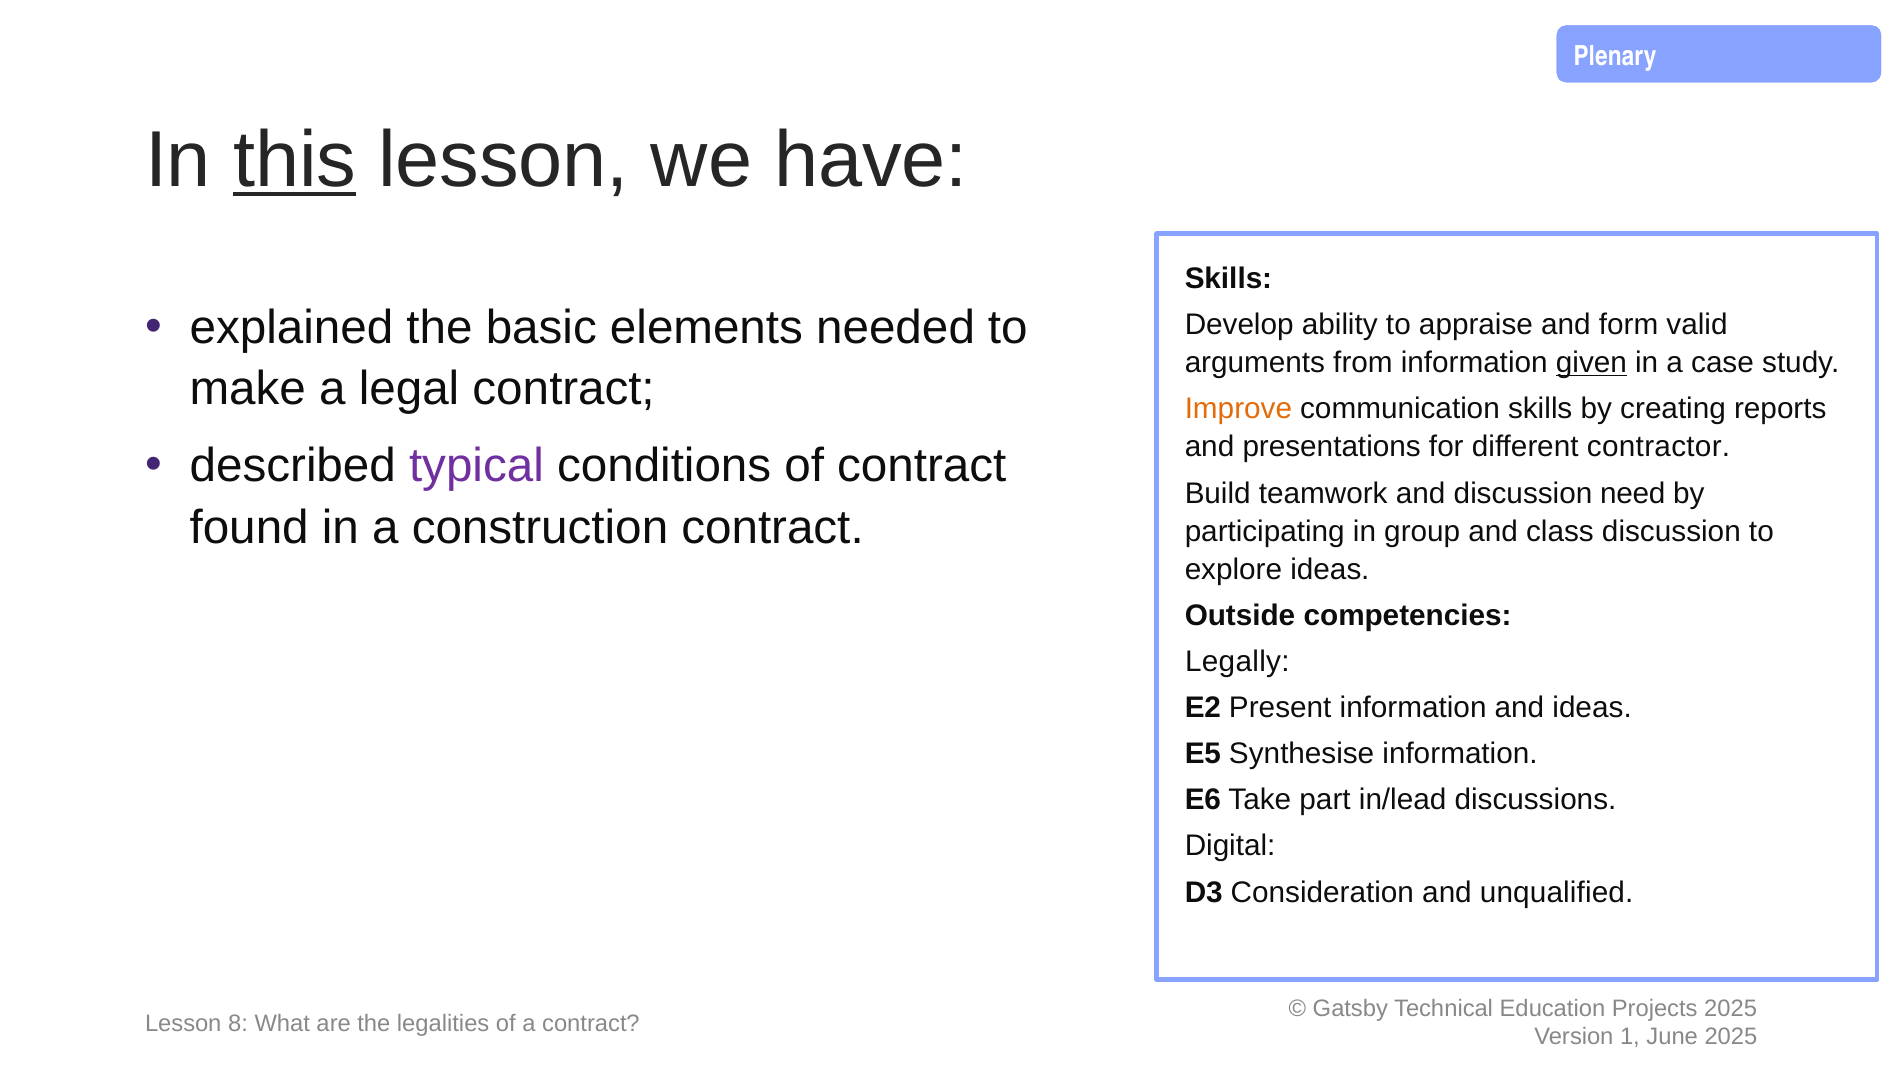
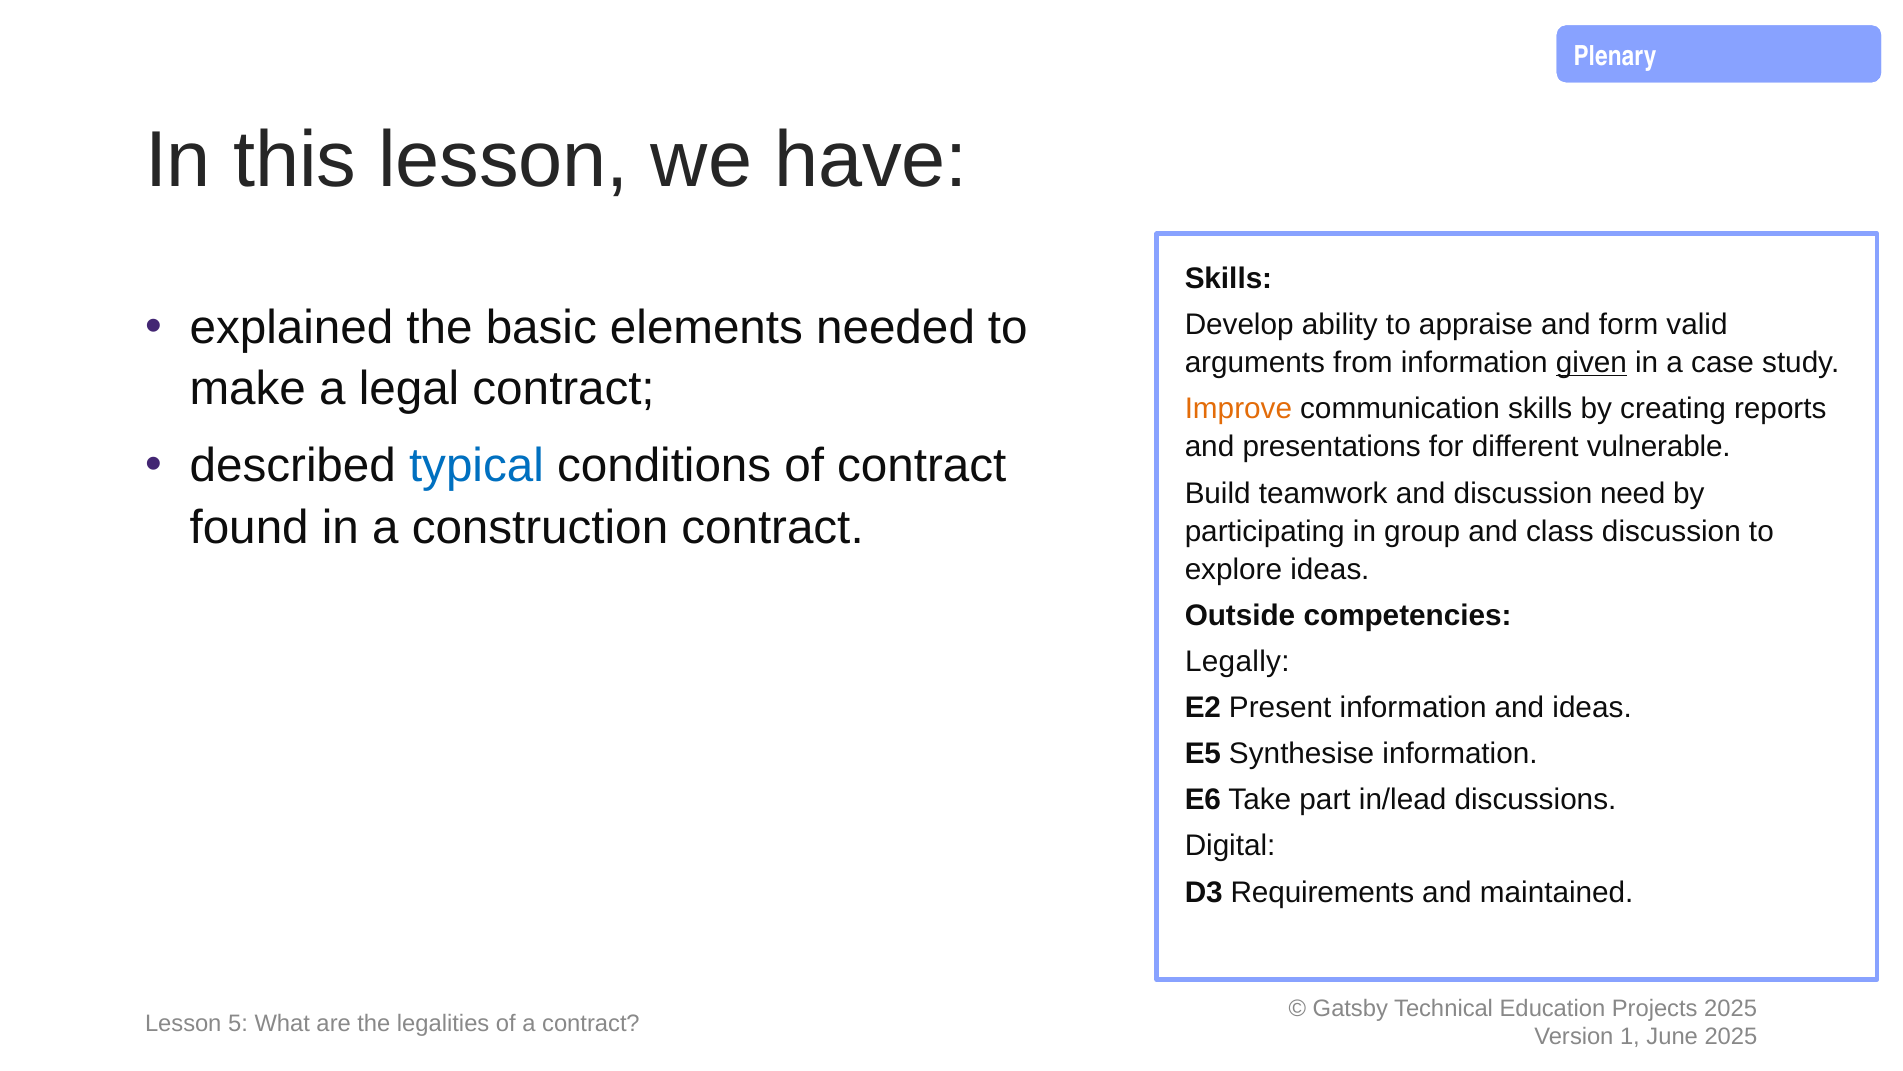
this underline: present -> none
contractor: contractor -> vulnerable
typical colour: purple -> blue
Consideration: Consideration -> Requirements
unqualified: unqualified -> maintained
8: 8 -> 5
